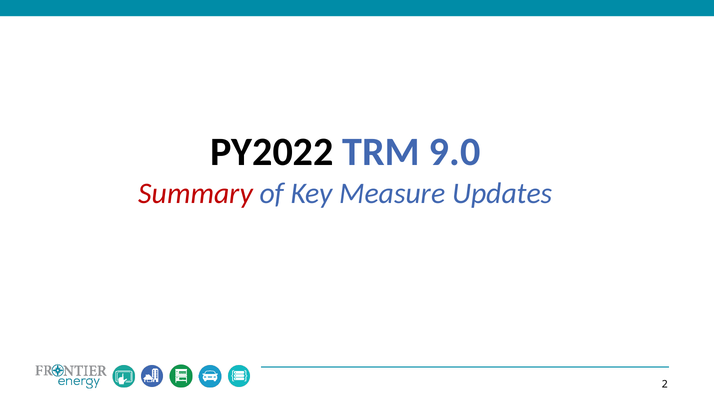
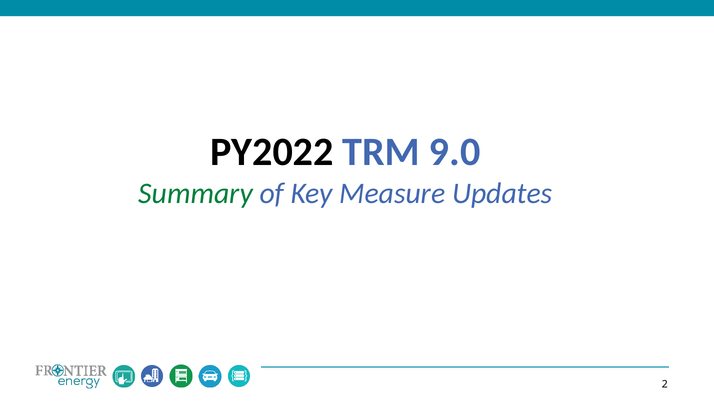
Summary colour: red -> green
